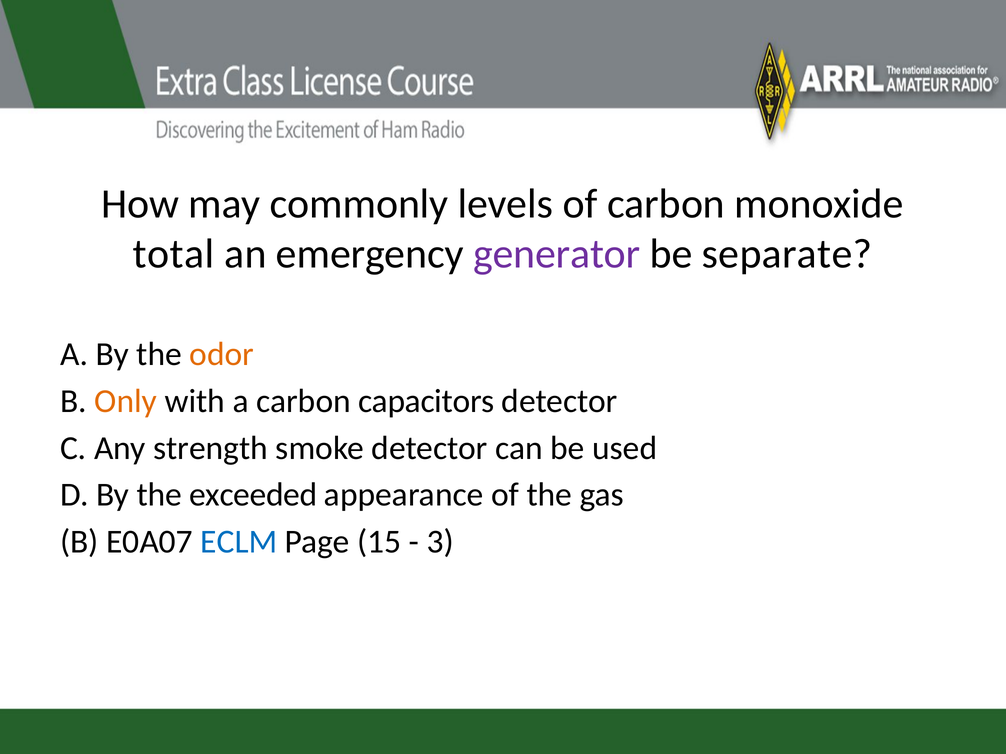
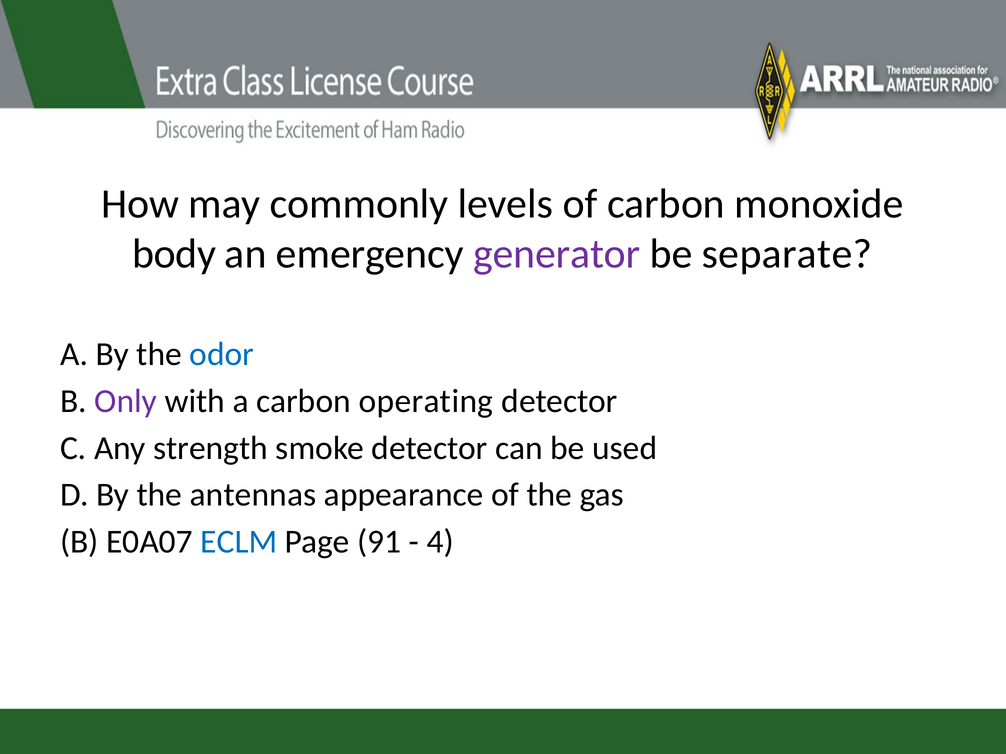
total: total -> body
odor colour: orange -> blue
Only colour: orange -> purple
capacitors: capacitors -> operating
exceeded: exceeded -> antennas
15: 15 -> 91
3: 3 -> 4
